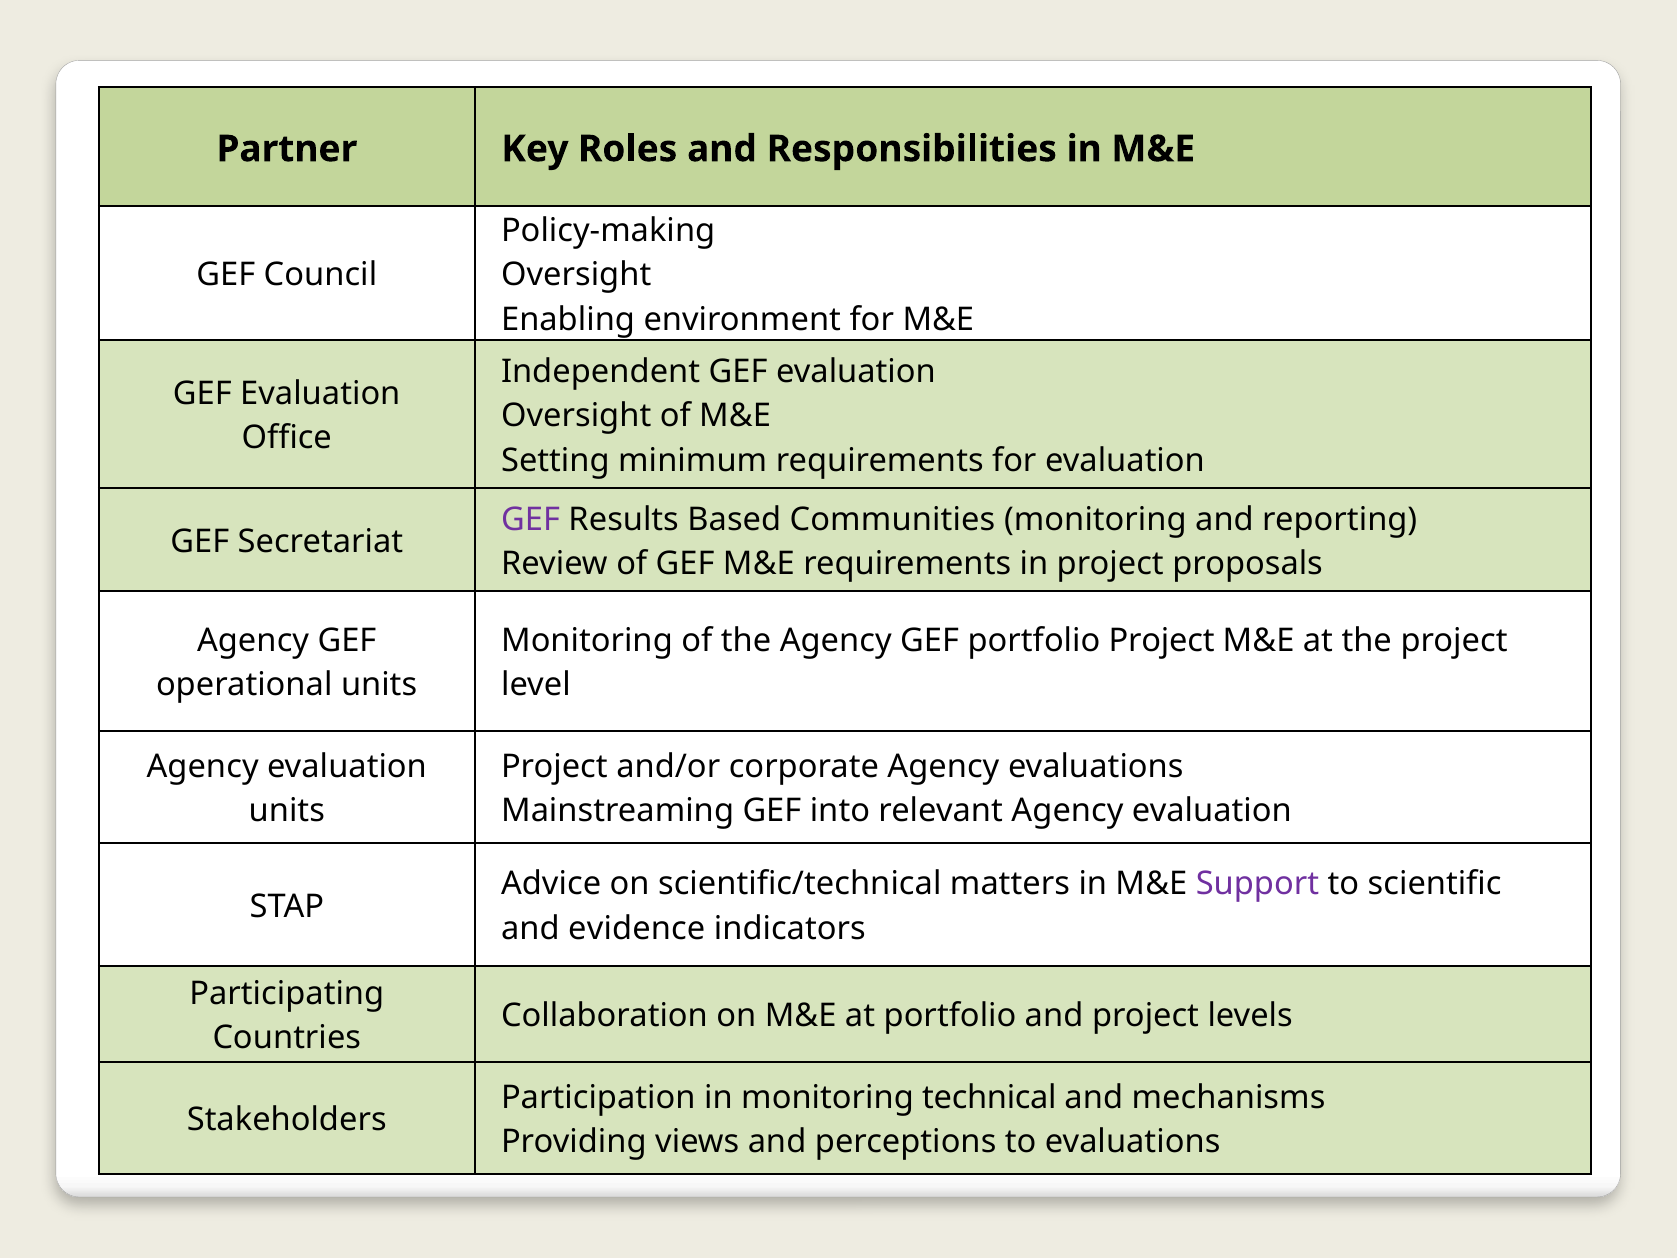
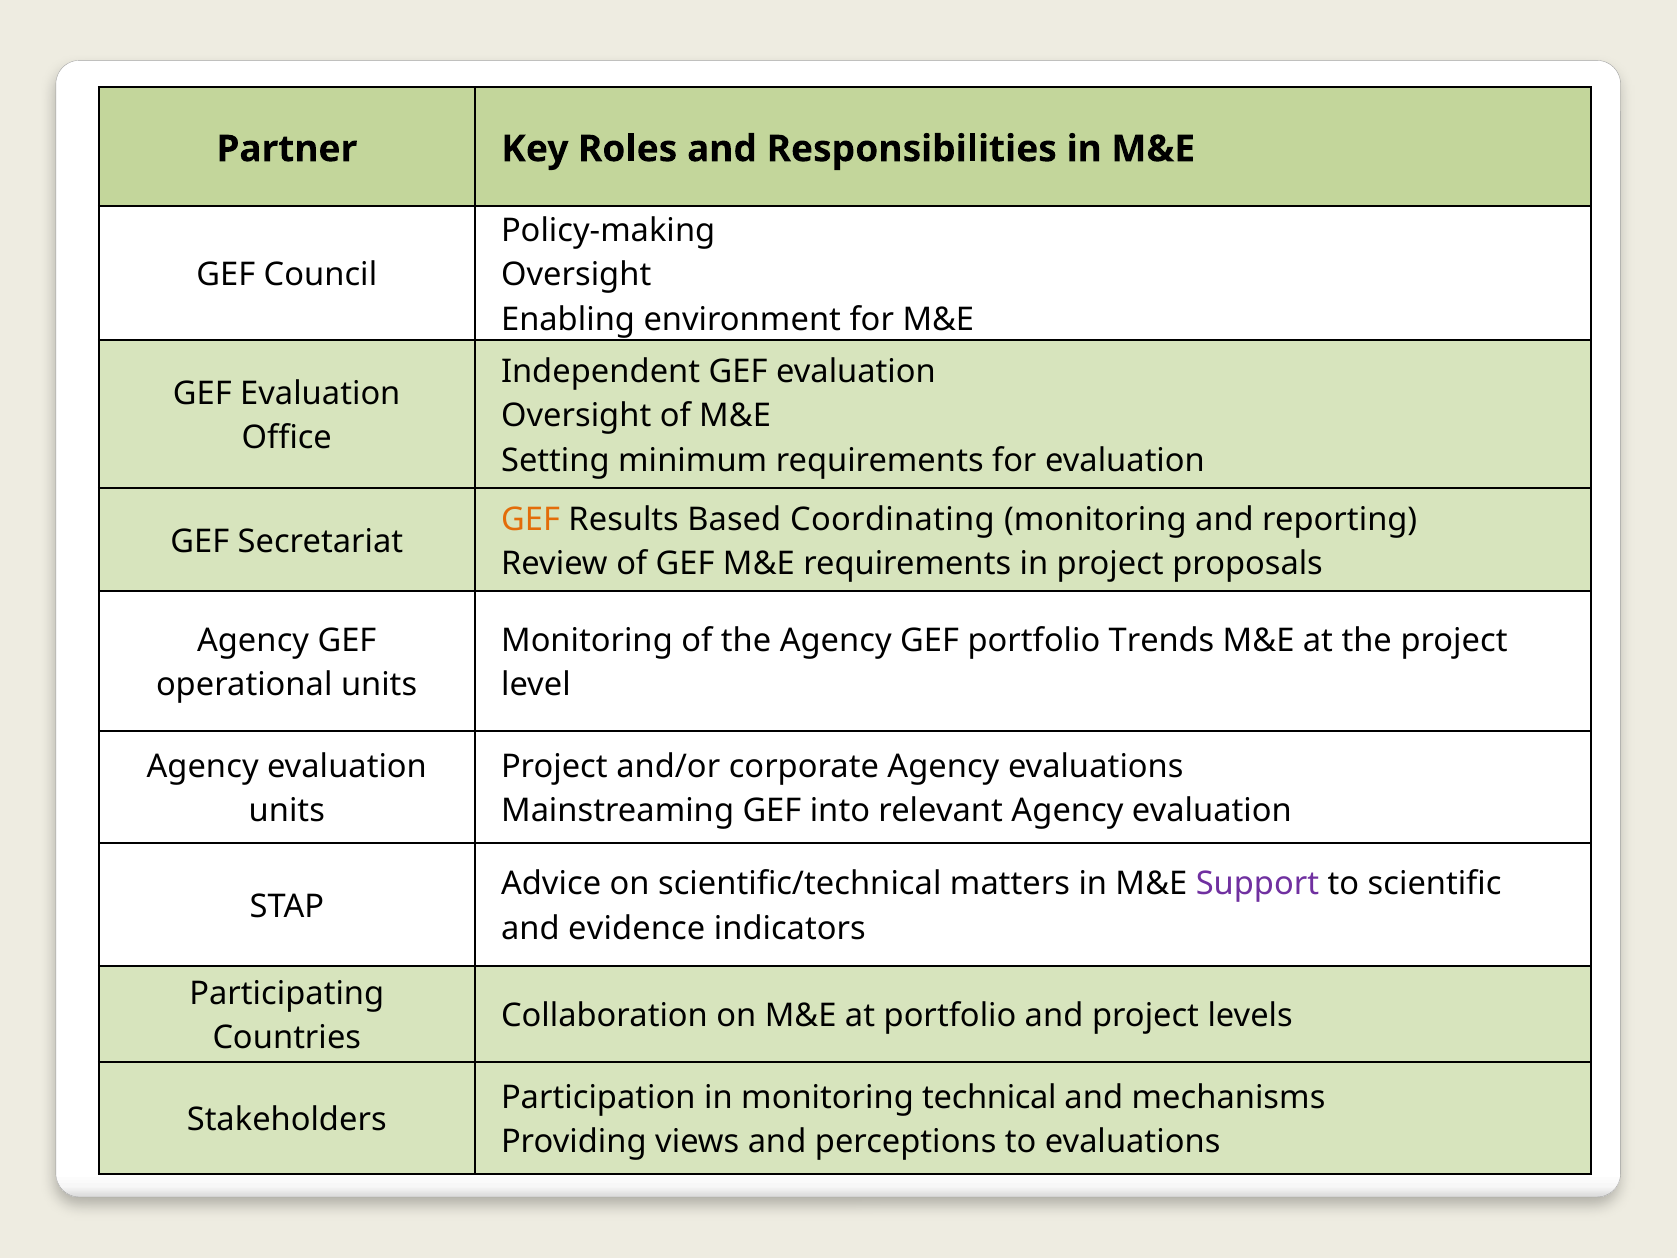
GEF at (531, 519) colour: purple -> orange
Communities: Communities -> Coordinating
portfolio Project: Project -> Trends
